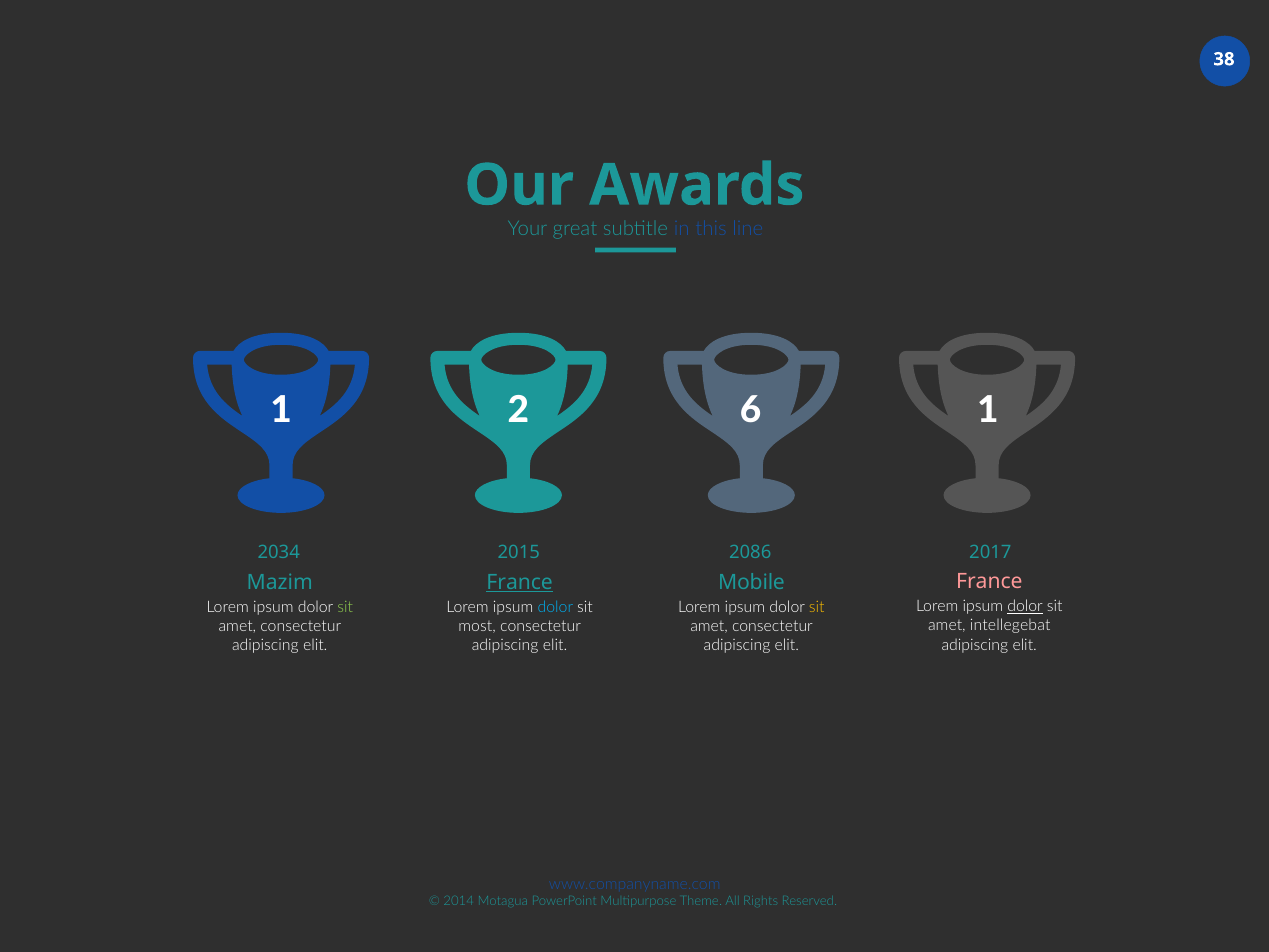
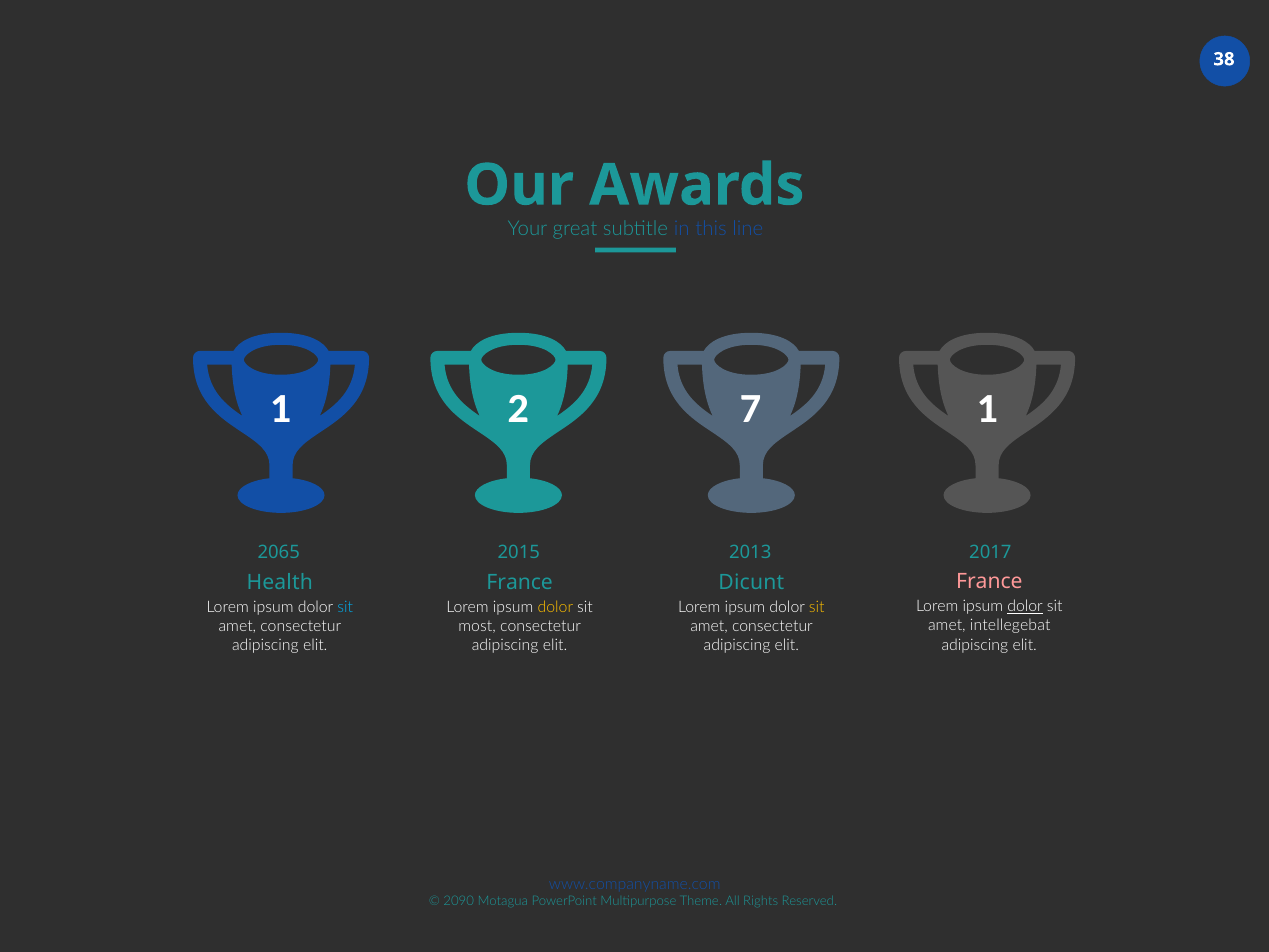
6: 6 -> 7
2034: 2034 -> 2065
2086: 2086 -> 2013
Mazim: Mazim -> Health
France at (520, 582) underline: present -> none
Mobile: Mobile -> Dicunt
sit at (345, 607) colour: light green -> light blue
dolor at (555, 607) colour: light blue -> yellow
2014: 2014 -> 2090
